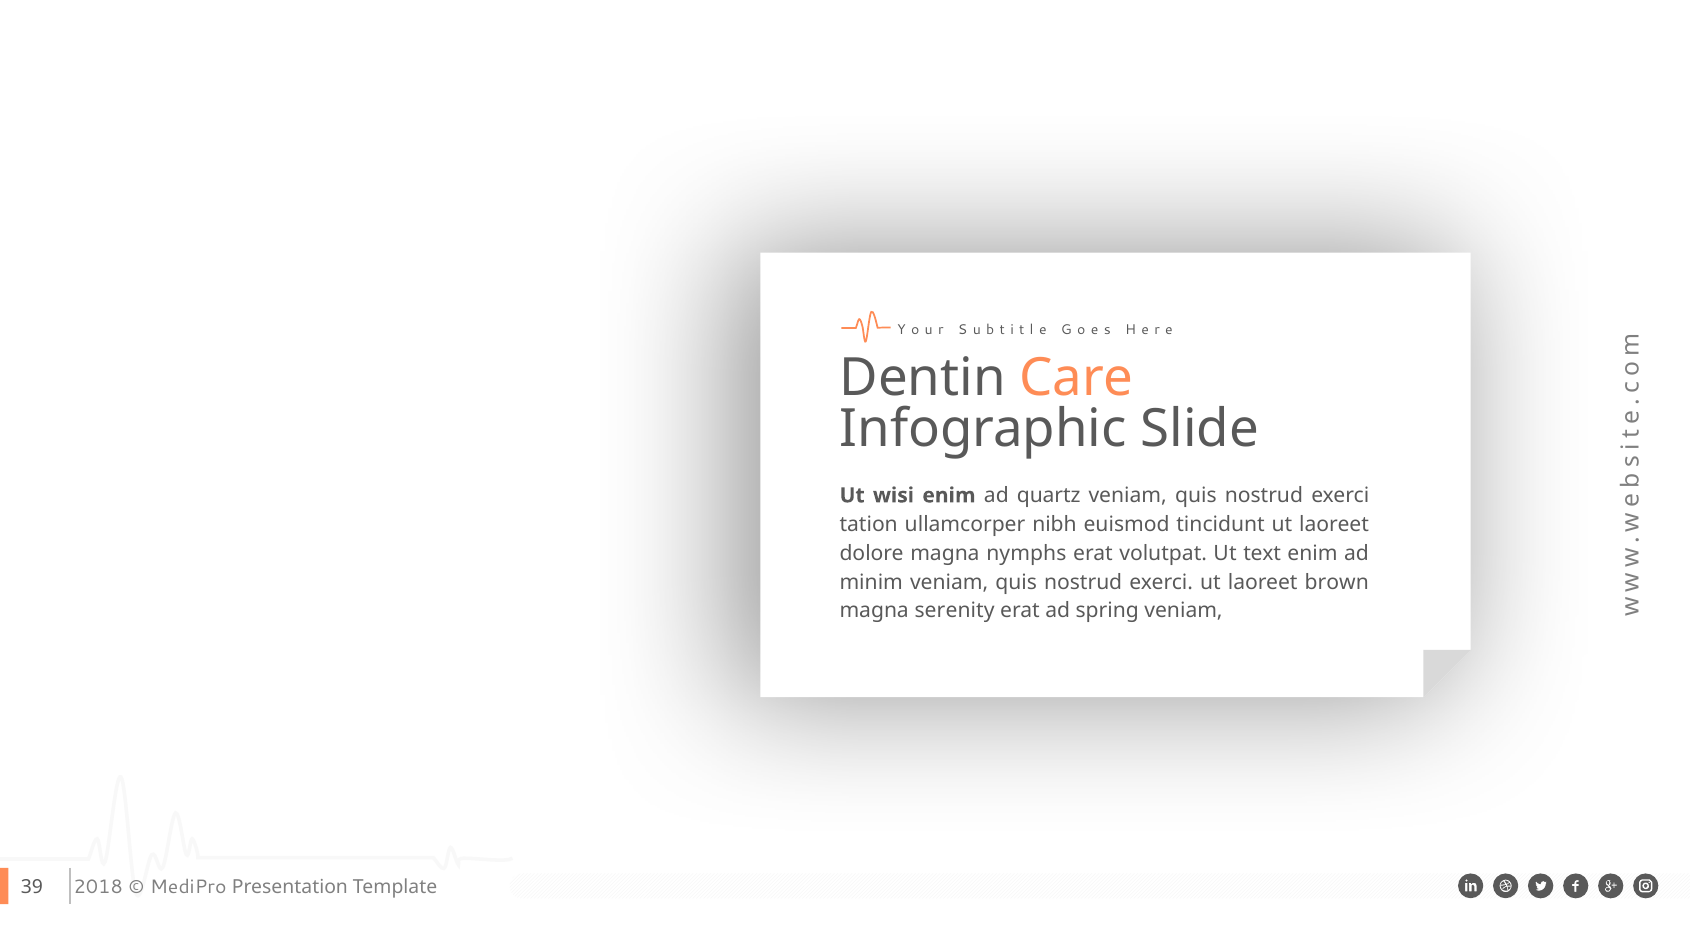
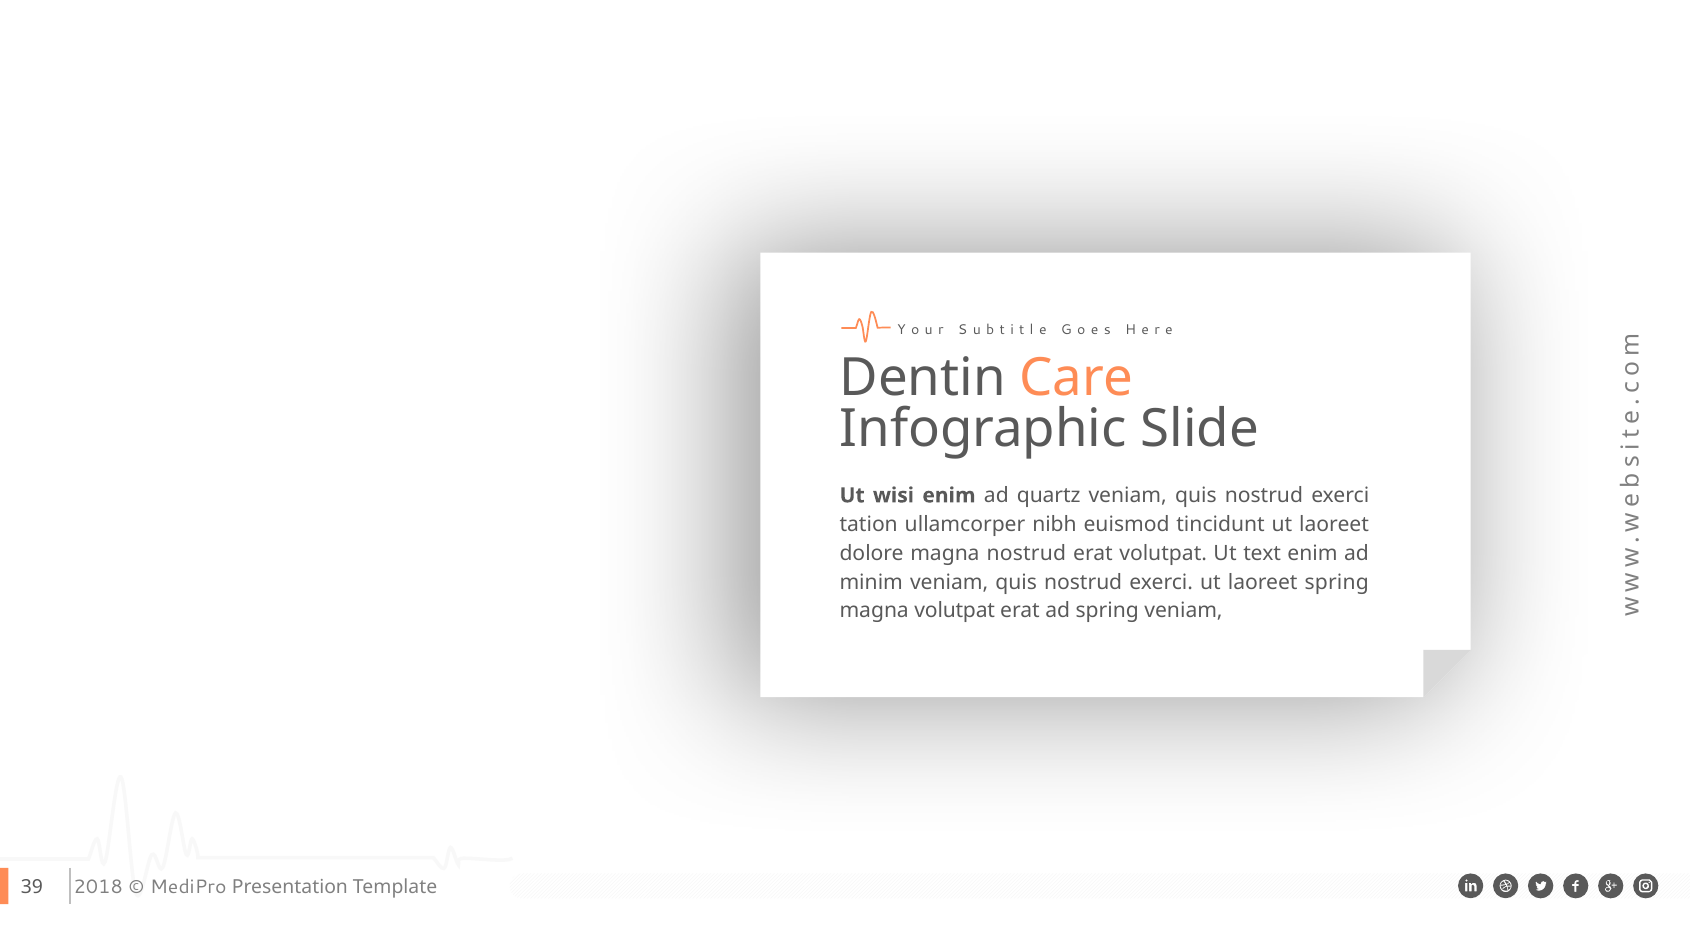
magna nymphs: nymphs -> nostrud
laoreet brown: brown -> spring
magna serenity: serenity -> volutpat
